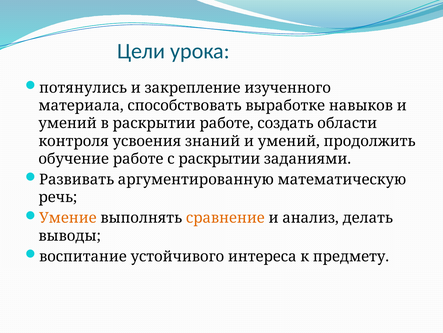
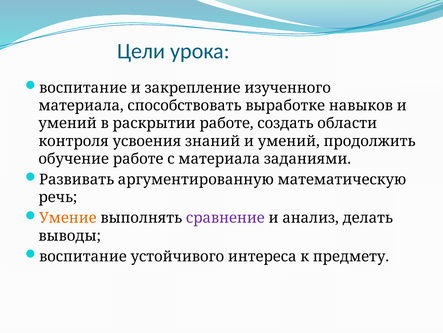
потянулись at (83, 88): потянулись -> воспитание
с раскрытии: раскрытии -> материала
сравнение colour: orange -> purple
